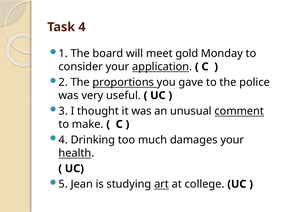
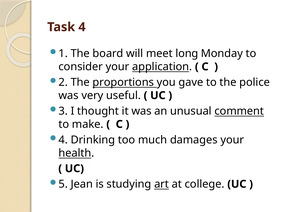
gold: gold -> long
